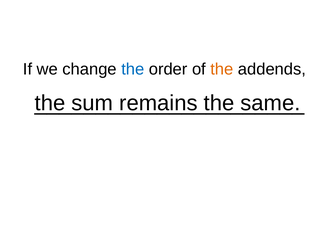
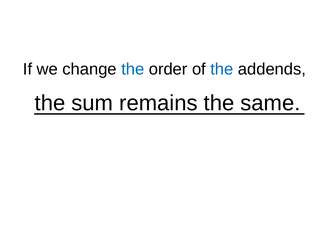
the at (222, 69) colour: orange -> blue
